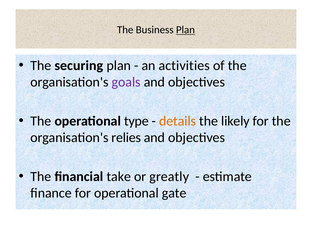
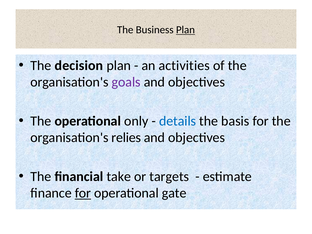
securing: securing -> decision
type: type -> only
details colour: orange -> blue
likely: likely -> basis
greatly: greatly -> targets
for at (83, 193) underline: none -> present
